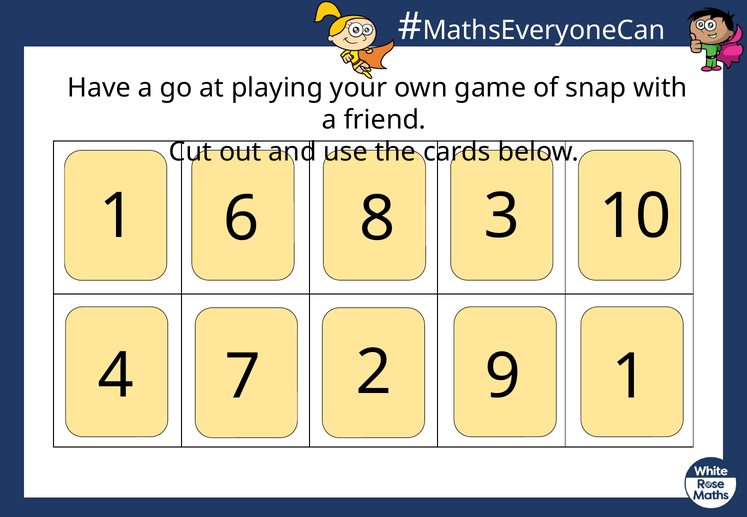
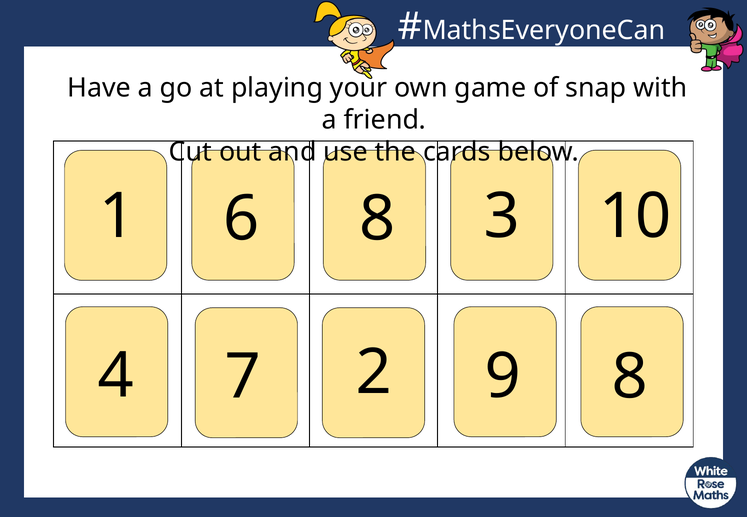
4 1: 1 -> 8
